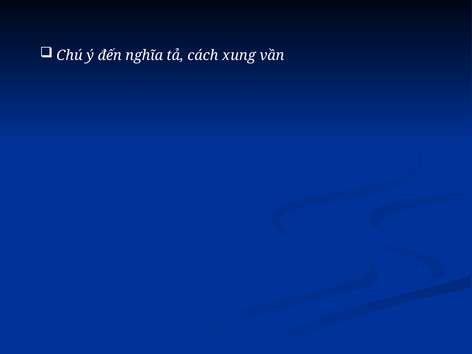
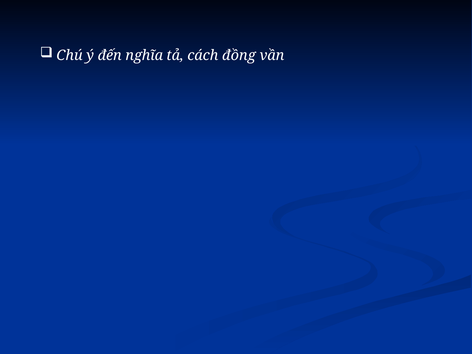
xung: xung -> đồng
